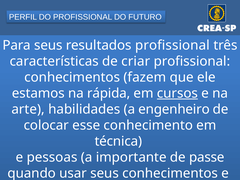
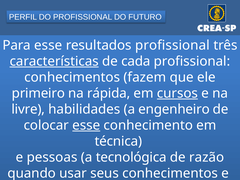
Para seus: seus -> esse
características underline: none -> present
criar: criar -> cada
estamos: estamos -> primeiro
arte: arte -> livre
esse at (86, 125) underline: none -> present
importante: importante -> tecnológica
passe: passe -> razão
